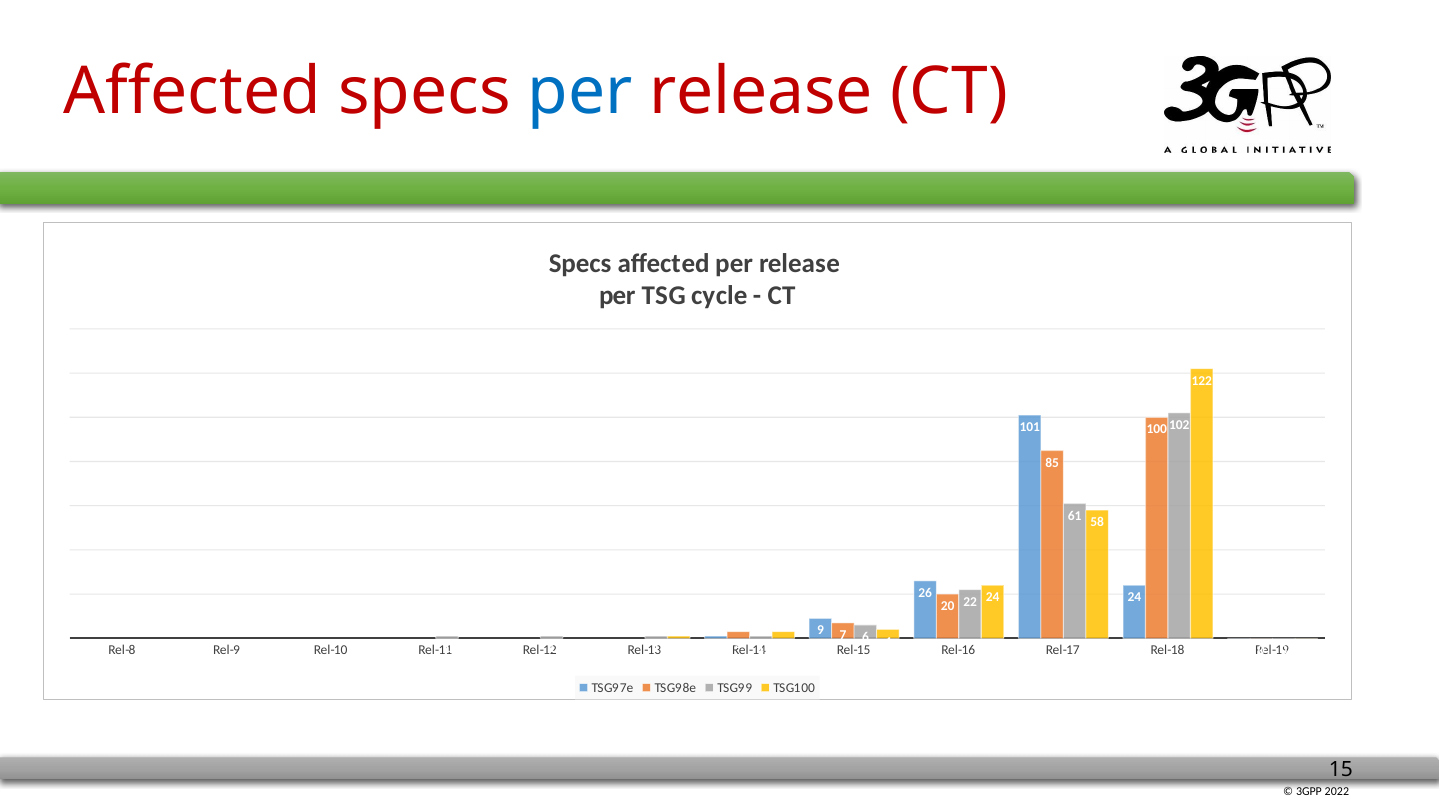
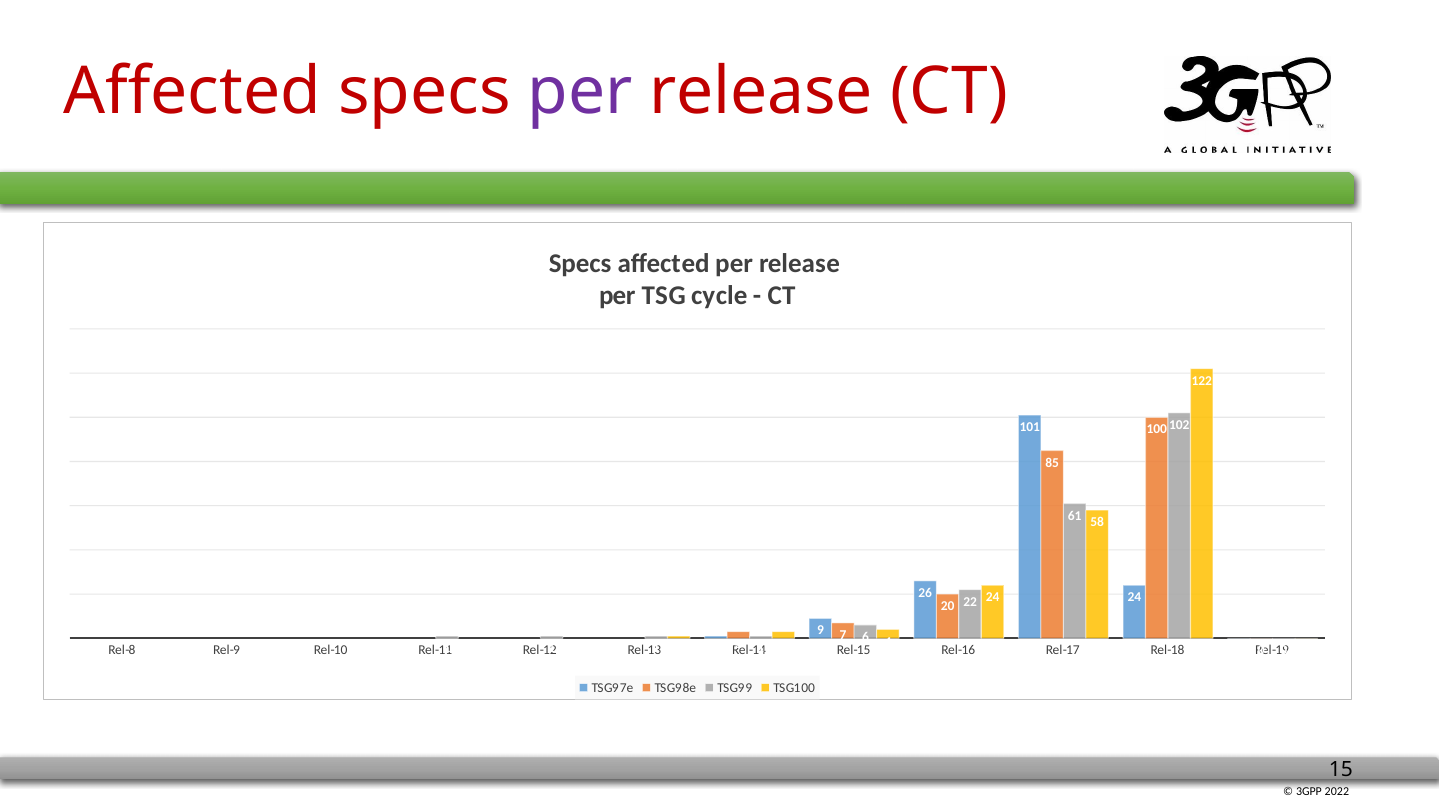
per at (580, 91) colour: blue -> purple
